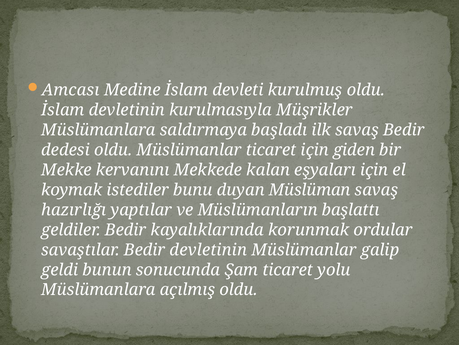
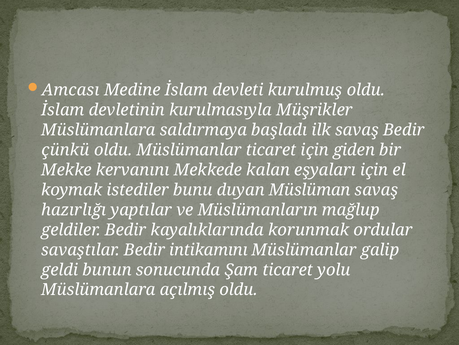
dedesi: dedesi -> çünkü
başlattı: başlattı -> mağlup
Bedir devletinin: devletinin -> intikamını
